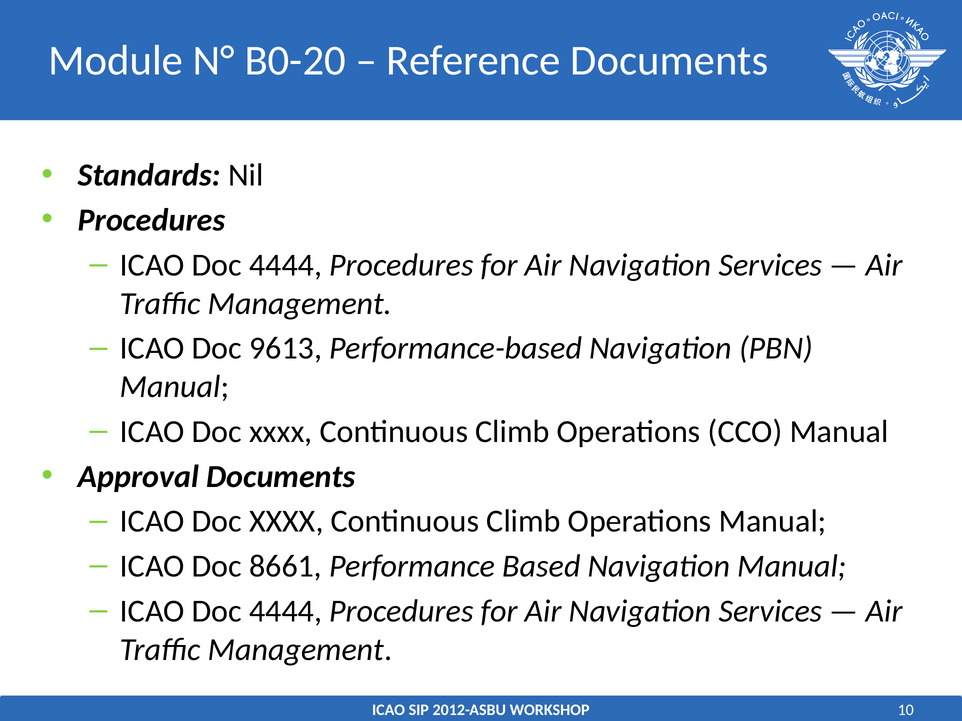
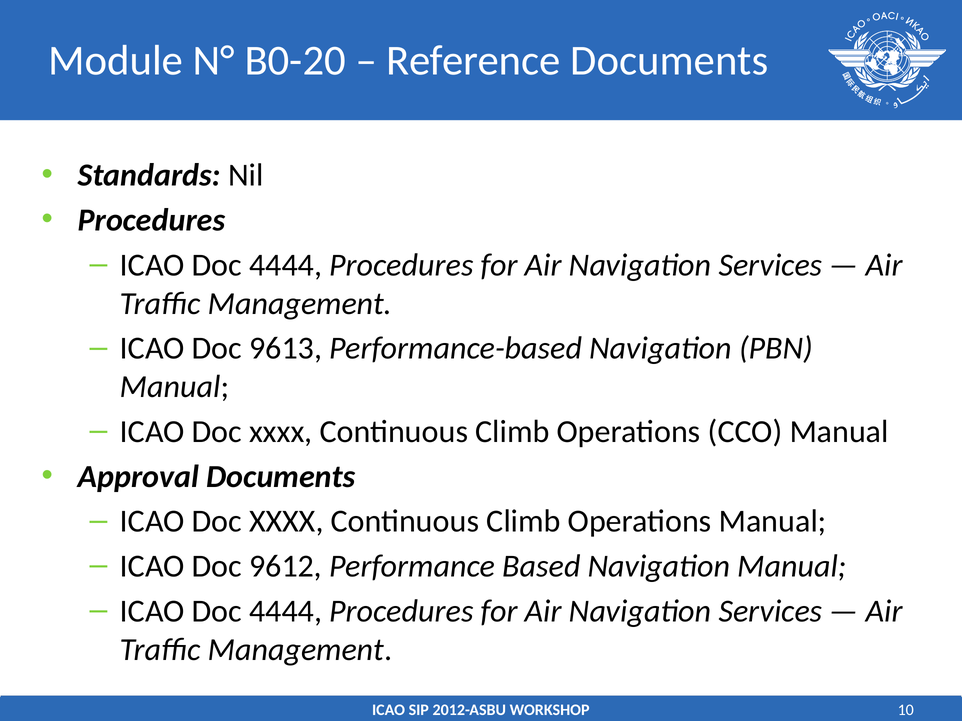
8661: 8661 -> 9612
